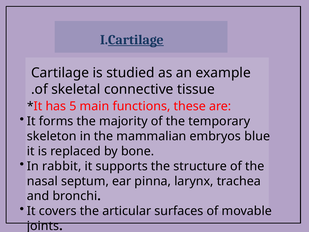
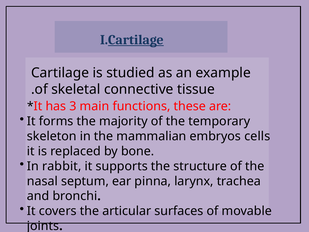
5: 5 -> 3
blue: blue -> cells
